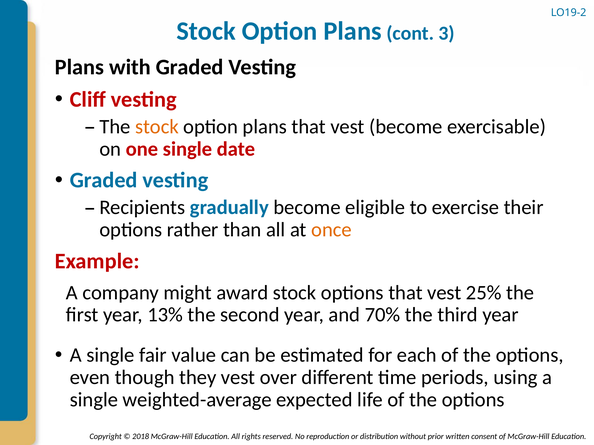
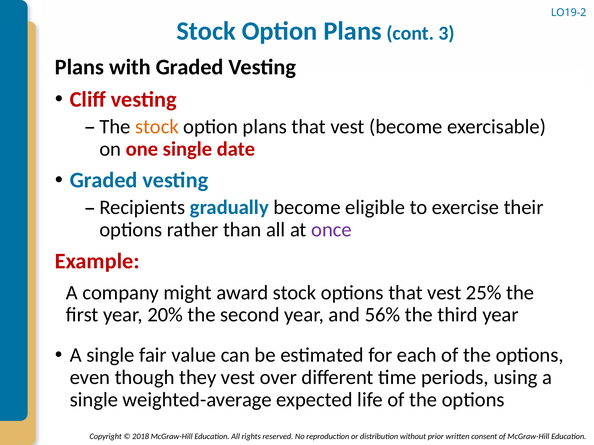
once colour: orange -> purple
13%: 13% -> 20%
70%: 70% -> 56%
